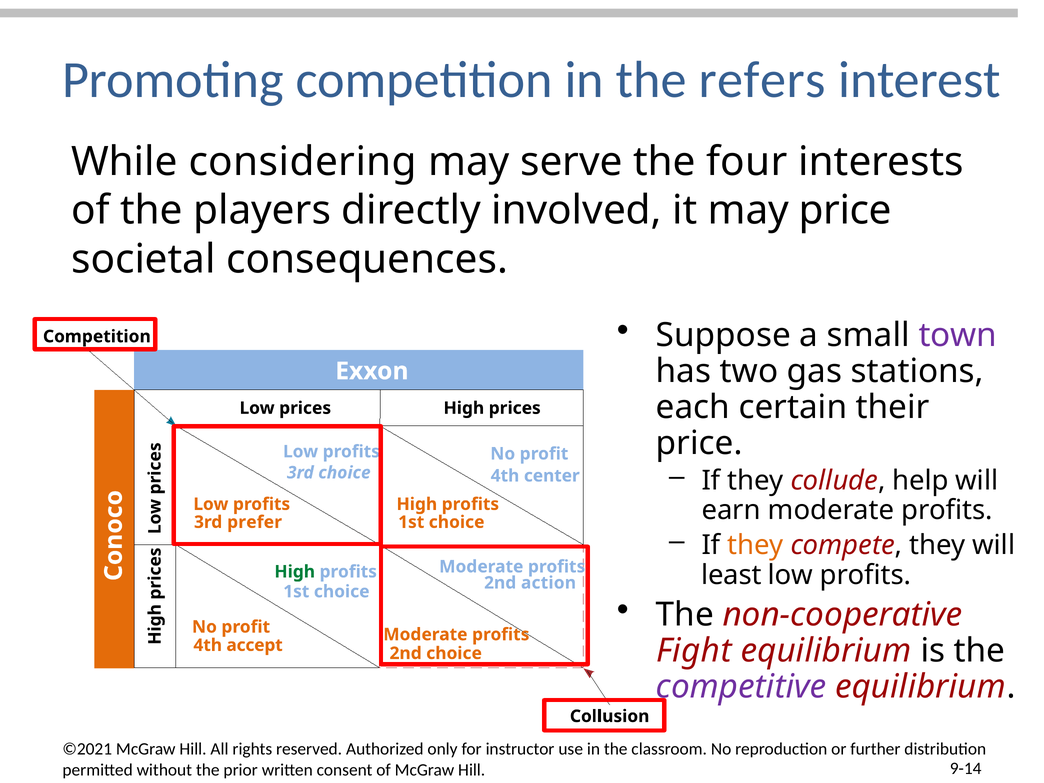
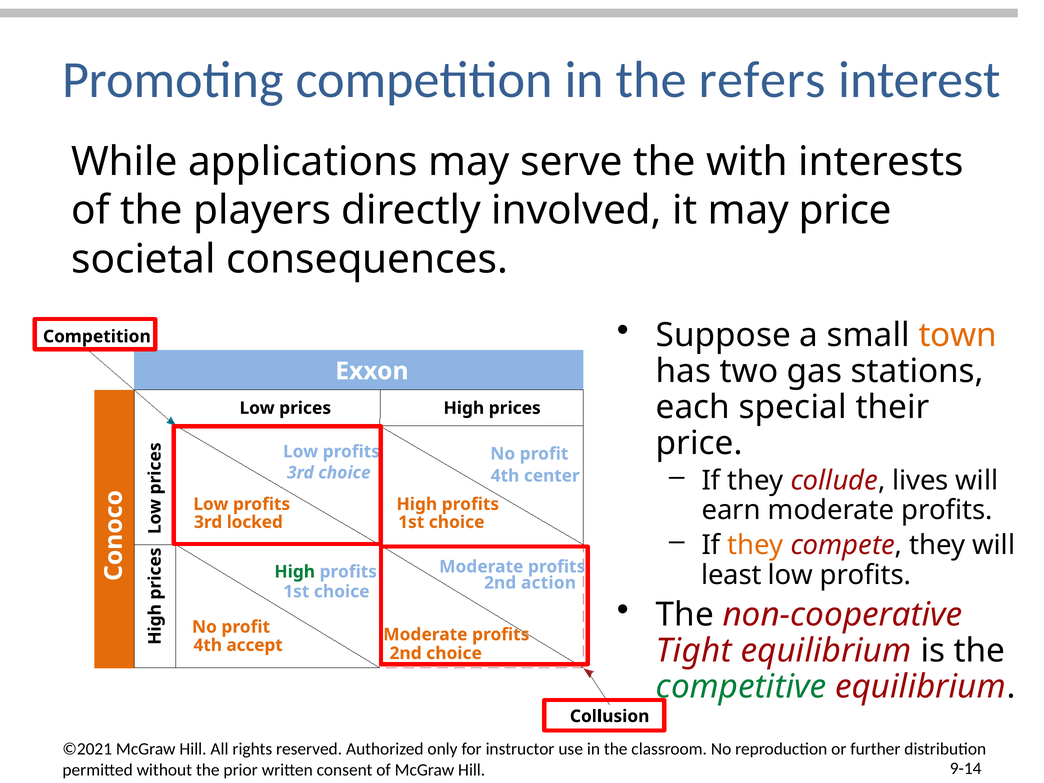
considering: considering -> applications
four: four -> with
town colour: purple -> orange
certain: certain -> special
help: help -> lives
prefer: prefer -> locked
Fight: Fight -> Tight
competitive colour: purple -> green
